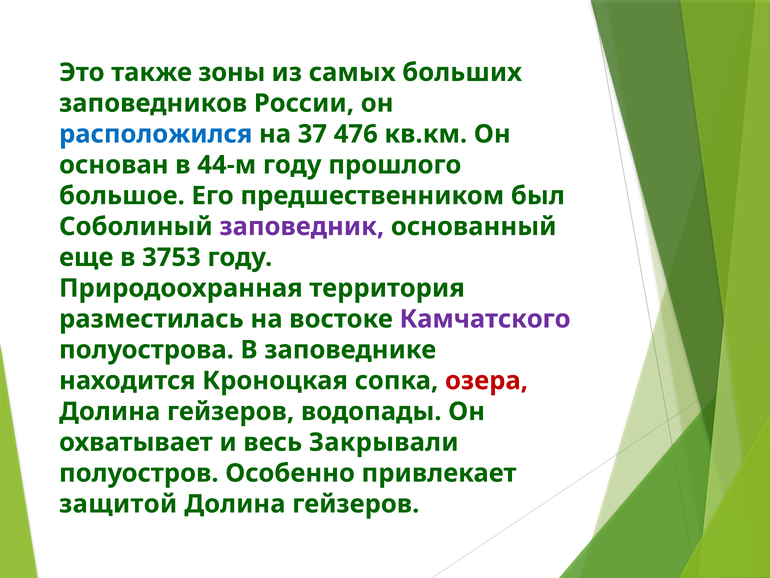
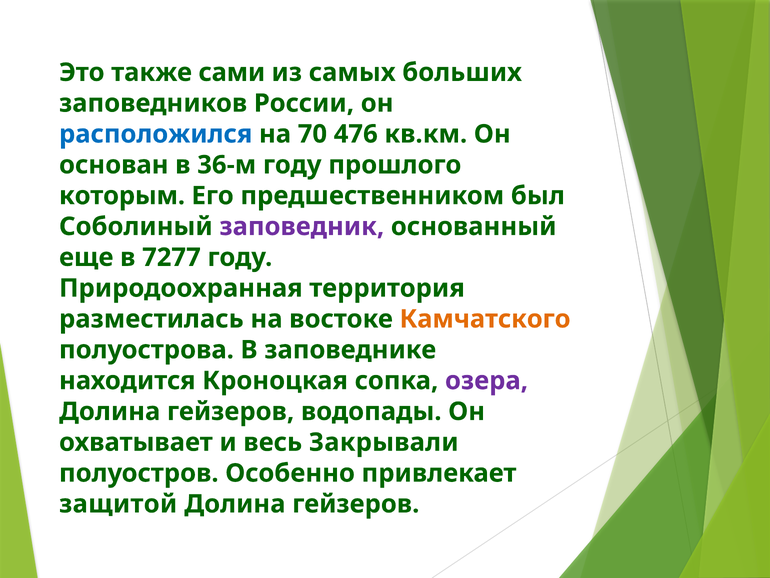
зоны: зоны -> сами
37: 37 -> 70
44-м: 44-м -> 36-м
большое: большое -> которым
3753: 3753 -> 7277
Камчатского colour: purple -> orange
озера colour: red -> purple
